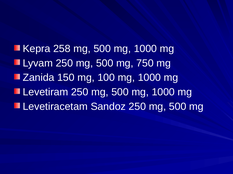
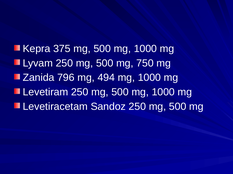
258: 258 -> 375
150: 150 -> 796
100: 100 -> 494
